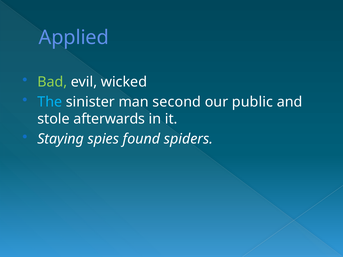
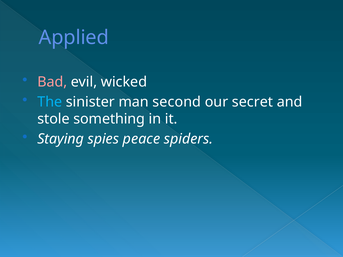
Bad colour: light green -> pink
public: public -> secret
afterwards: afterwards -> something
found: found -> peace
